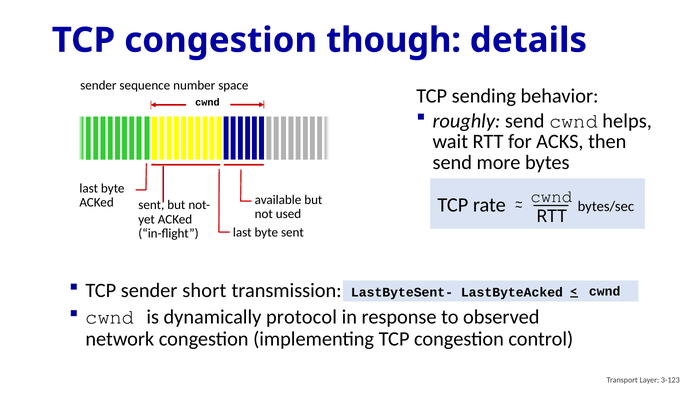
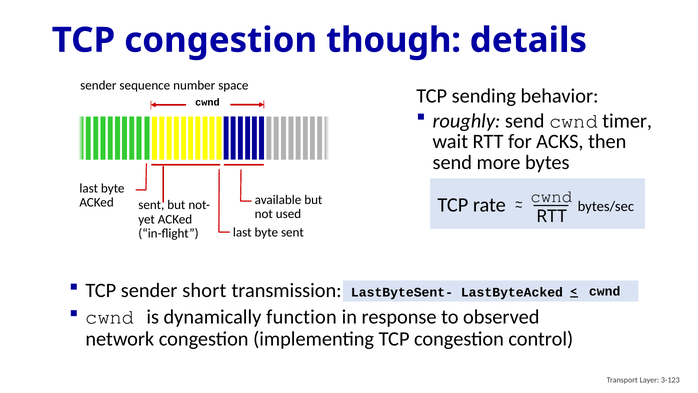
helps: helps -> timer
protocol: protocol -> function
